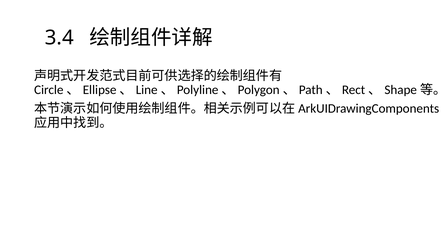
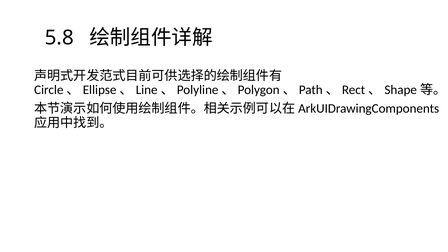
3.4: 3.4 -> 5.8
